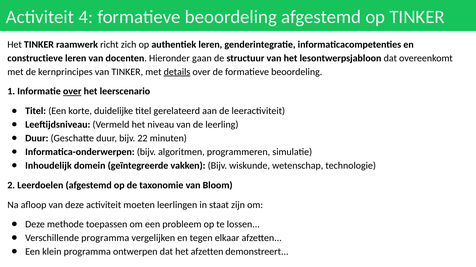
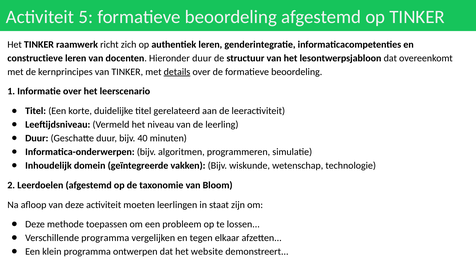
4: 4 -> 5
Hieronder gaan: gaan -> duur
over at (72, 92) underline: present -> none
22: 22 -> 40
het afzetten: afzetten -> website
